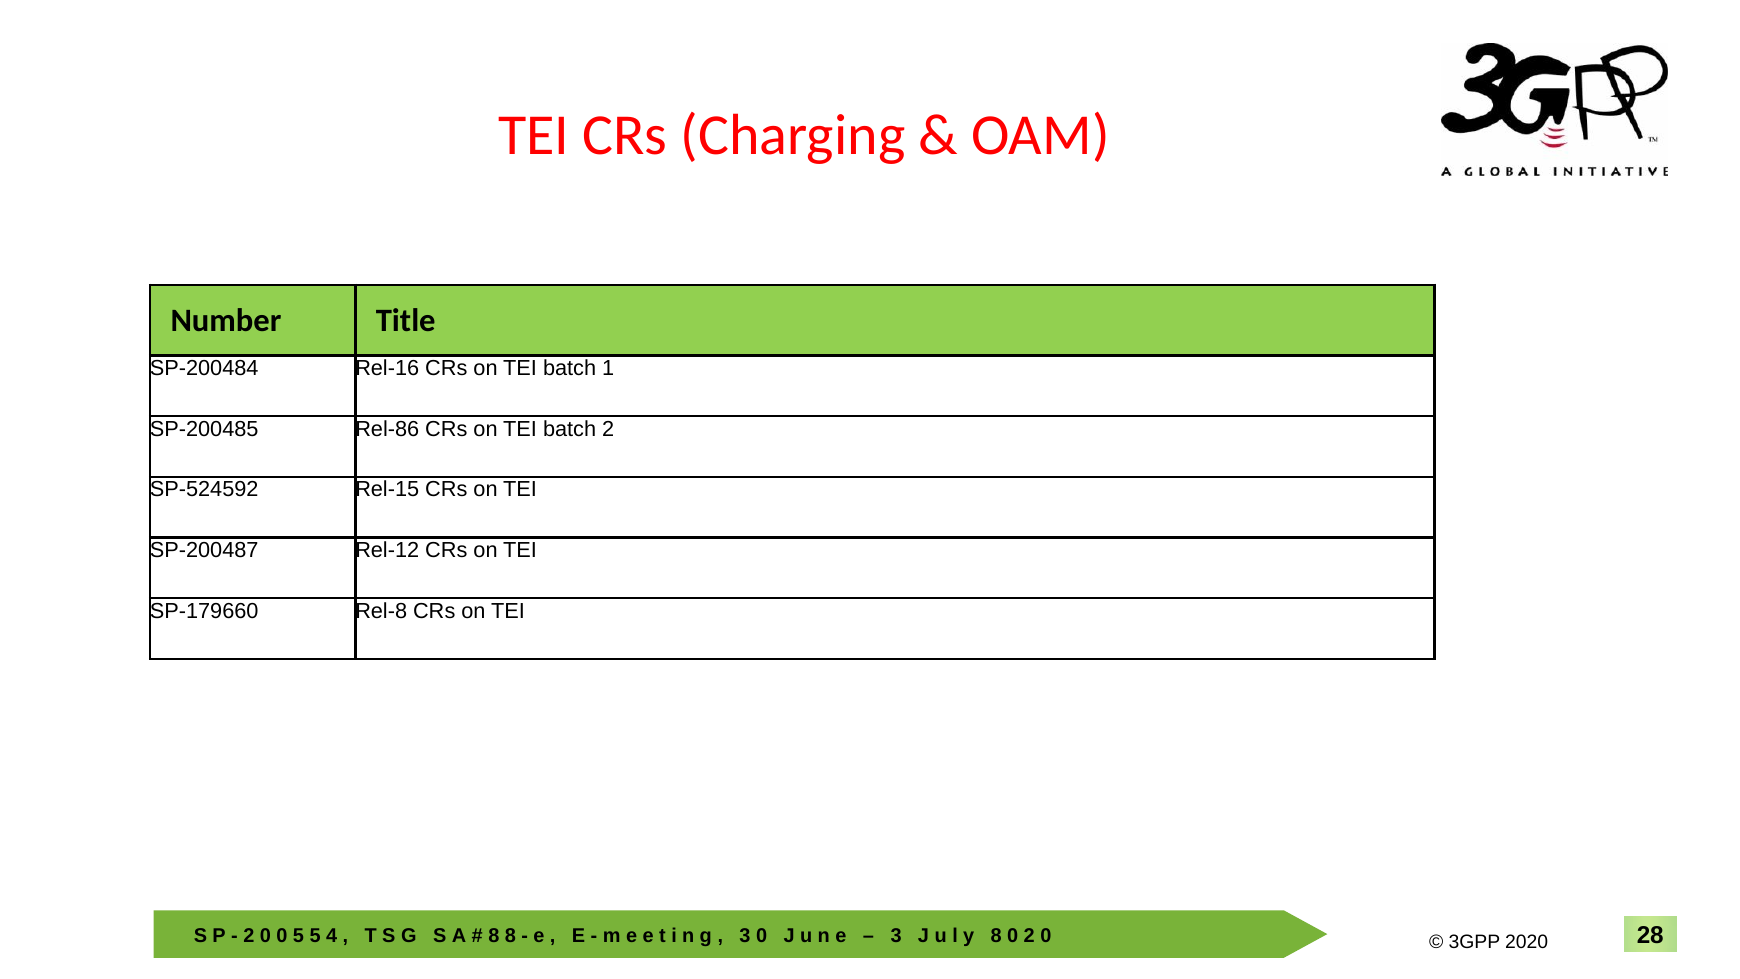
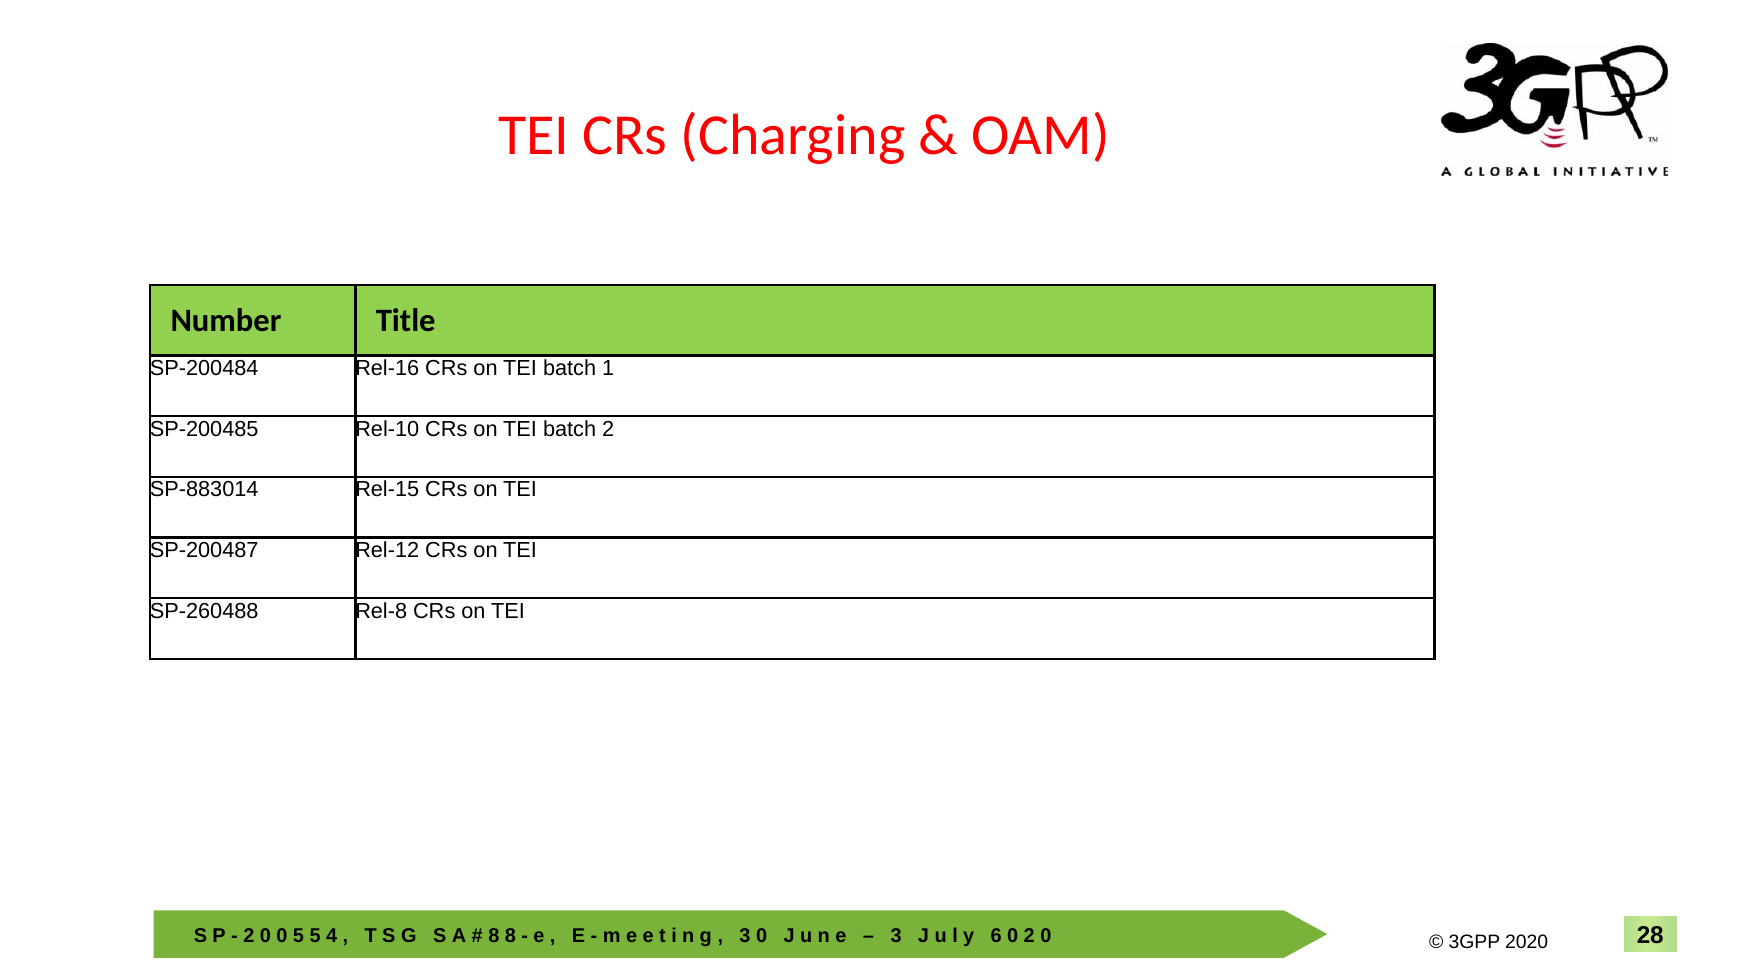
Rel-86: Rel-86 -> Rel-10
SP-524592: SP-524592 -> SP-883014
SP-179660: SP-179660 -> SP-260488
8 at (996, 936): 8 -> 6
